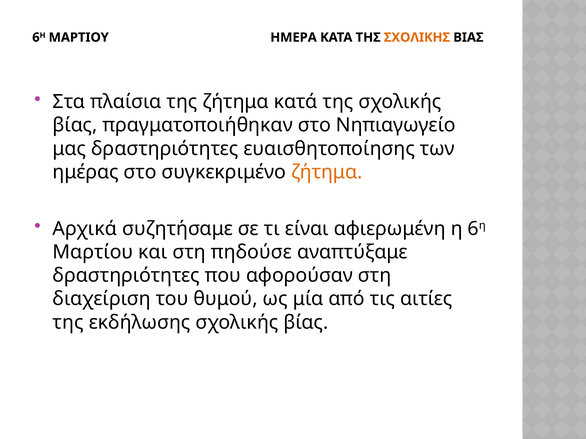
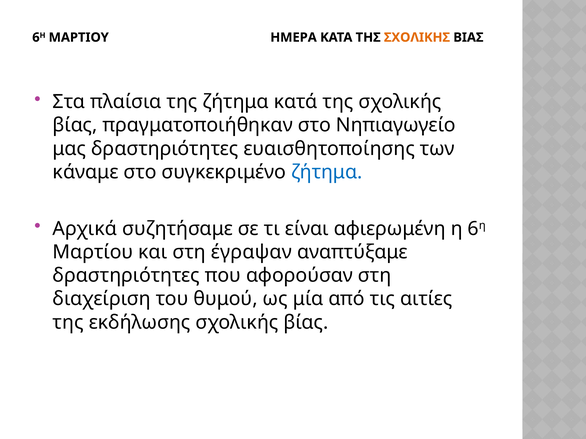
ημέρας: ημέρας -> κάναμε
ζήτημα at (327, 172) colour: orange -> blue
πηδούσε: πηδούσε -> έγραψαν
